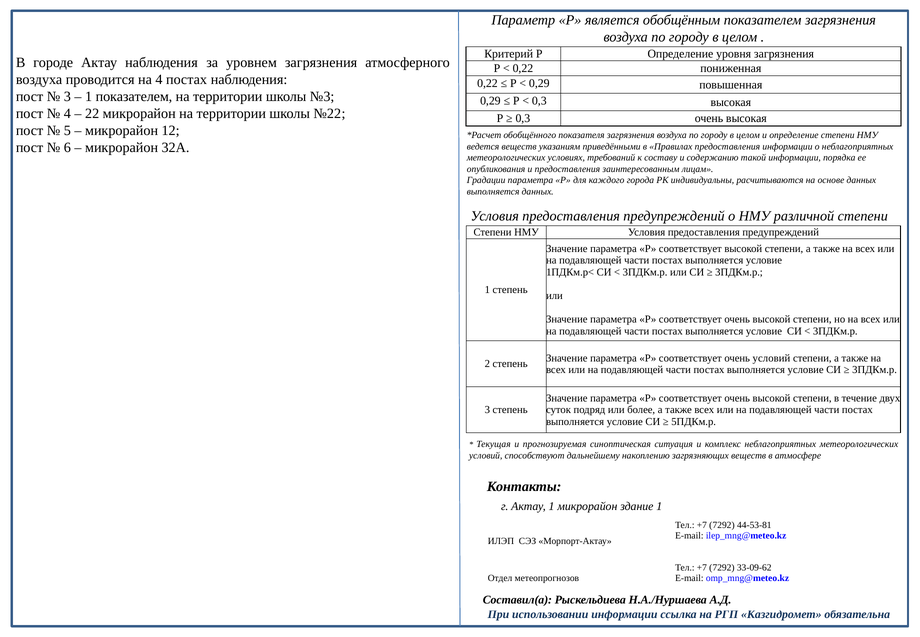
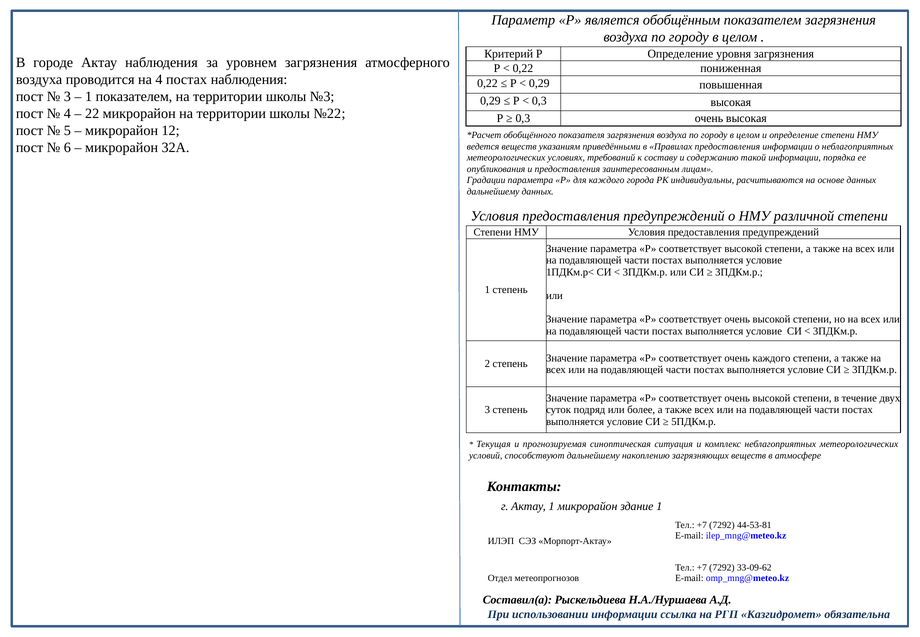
выполняется at (493, 192): выполняется -> дальнейшему
очень условий: условий -> каждого
